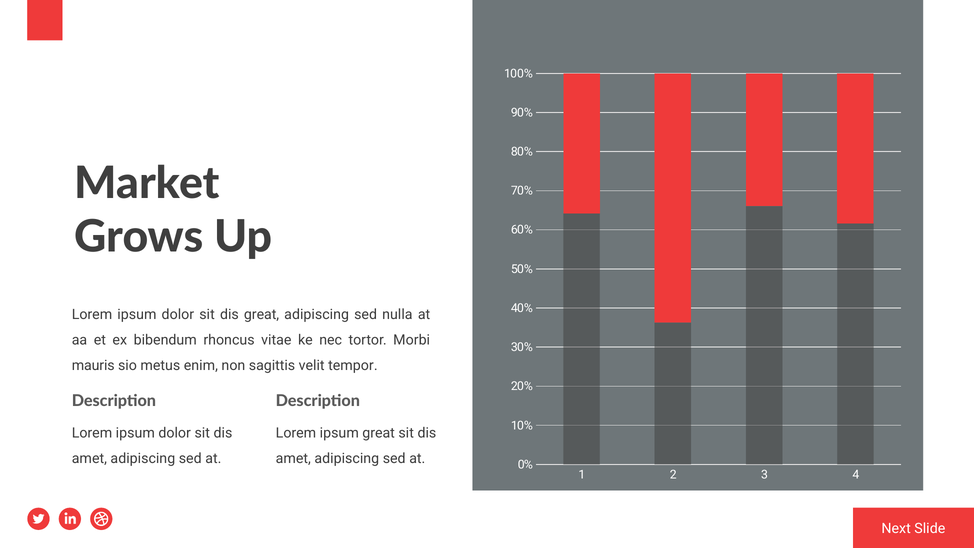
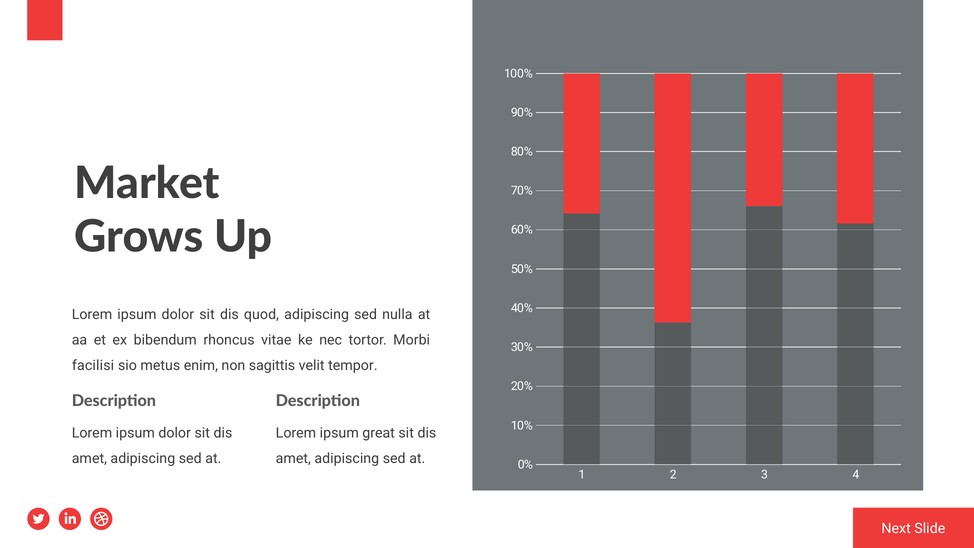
dis great: great -> quod
mauris: mauris -> facilisi
